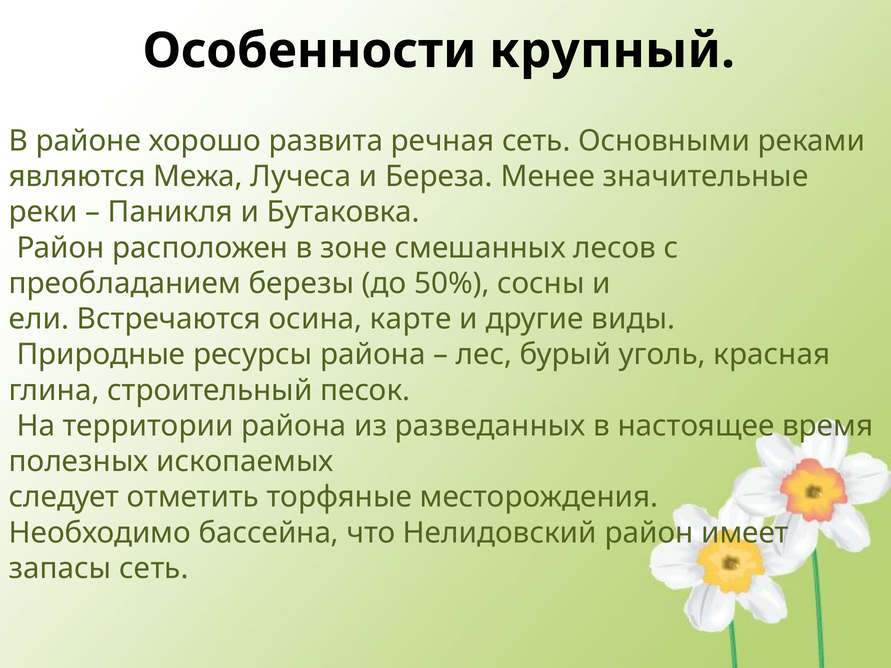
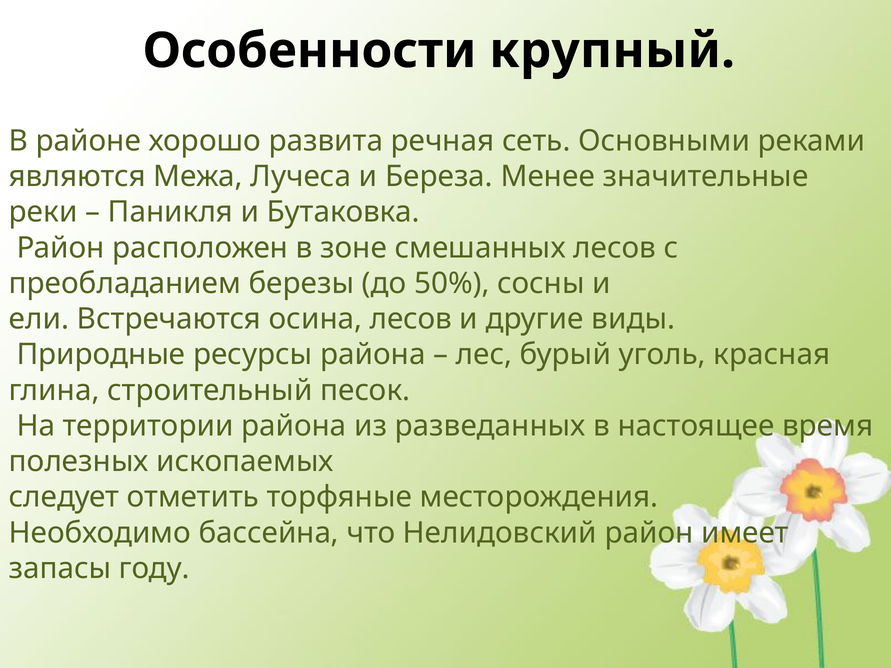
осина карте: карте -> лесов
запасы сеть: сеть -> году
